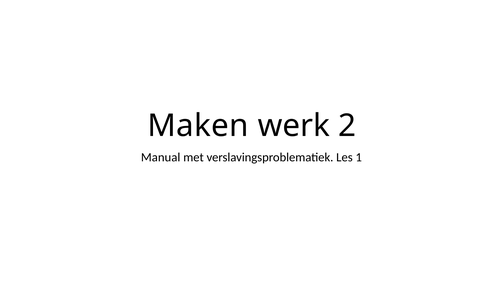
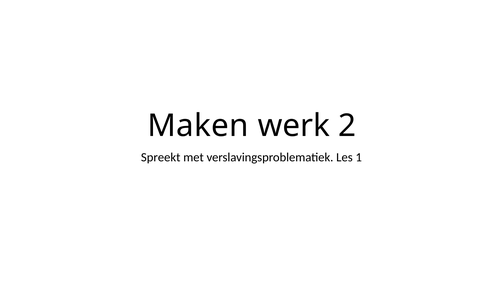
Manual: Manual -> Spreekt
